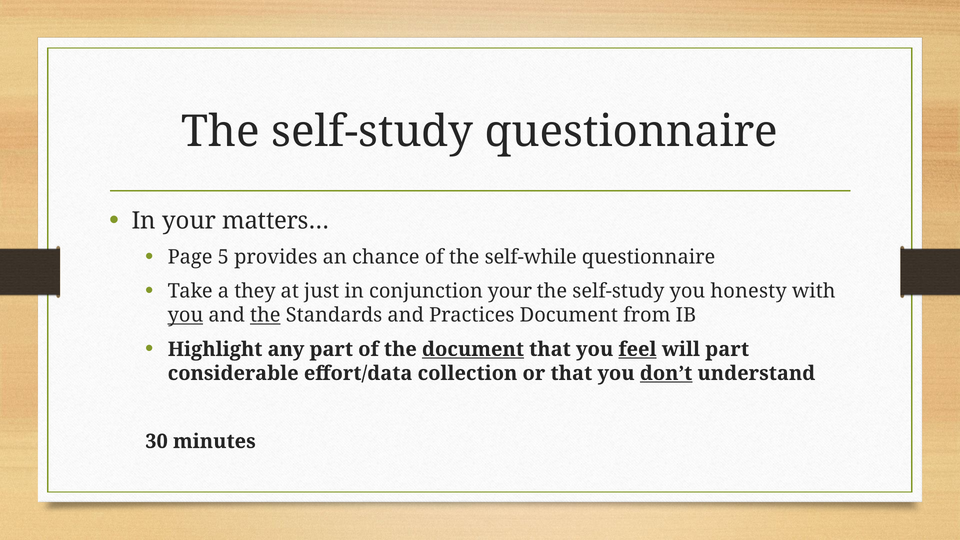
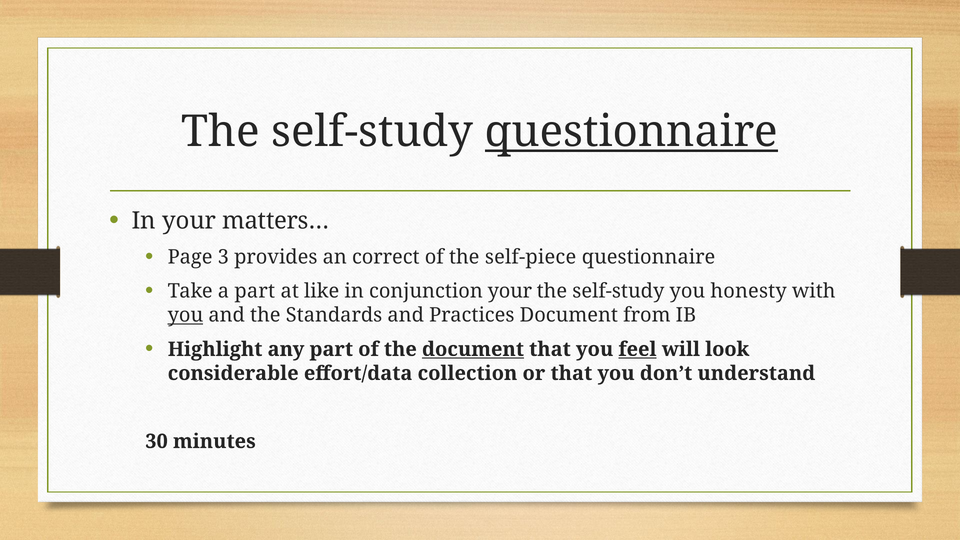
questionnaire at (631, 132) underline: none -> present
5: 5 -> 3
chance: chance -> correct
self-while: self-while -> self-piece
a they: they -> part
just: just -> like
the at (265, 315) underline: present -> none
will part: part -> look
don’t underline: present -> none
